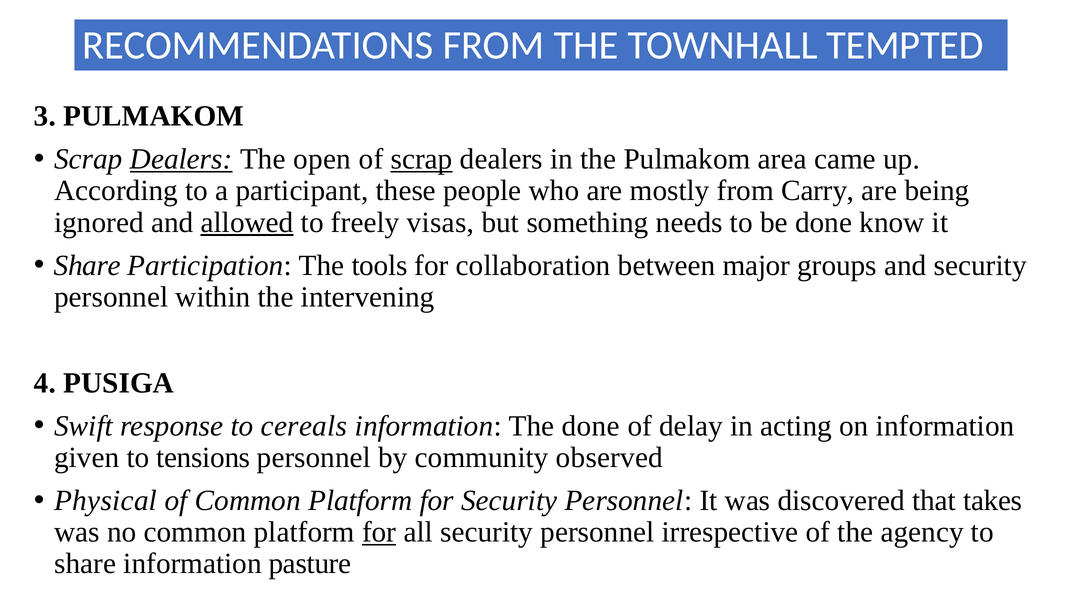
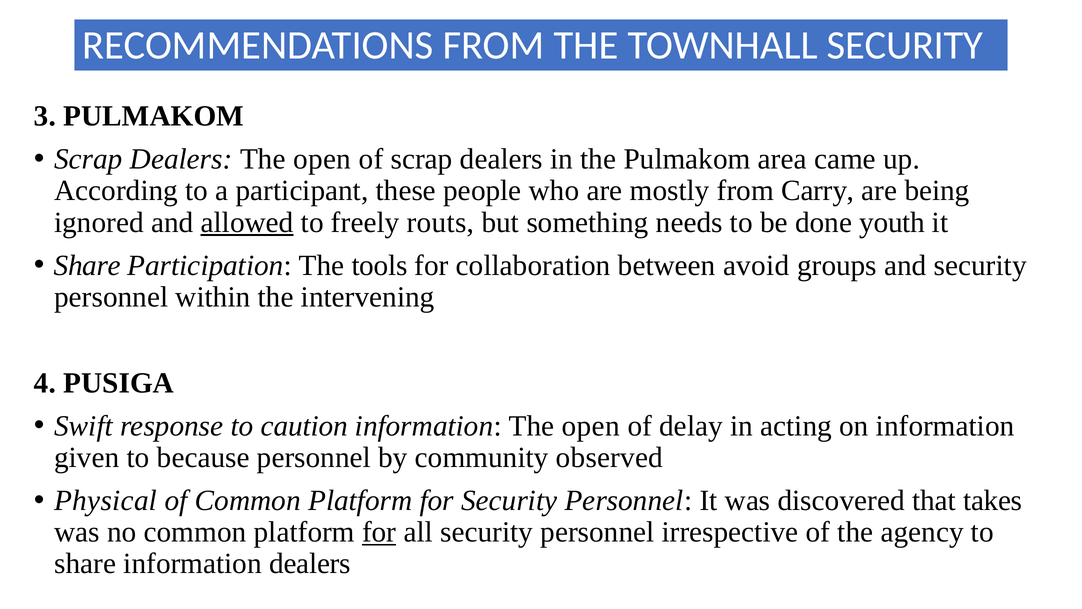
TOWNHALL TEMPTED: TEMPTED -> SECURITY
Dealers at (181, 159) underline: present -> none
scrap at (422, 159) underline: present -> none
visas: visas -> routs
know: know -> youth
major: major -> avoid
cereals: cereals -> caution
information The done: done -> open
tensions: tensions -> because
information pasture: pasture -> dealers
